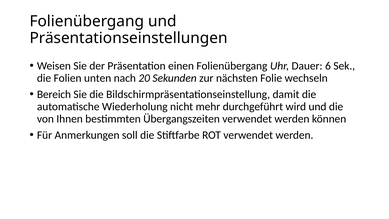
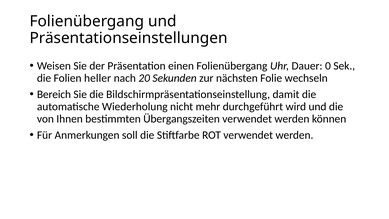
6: 6 -> 0
unten: unten -> heller
